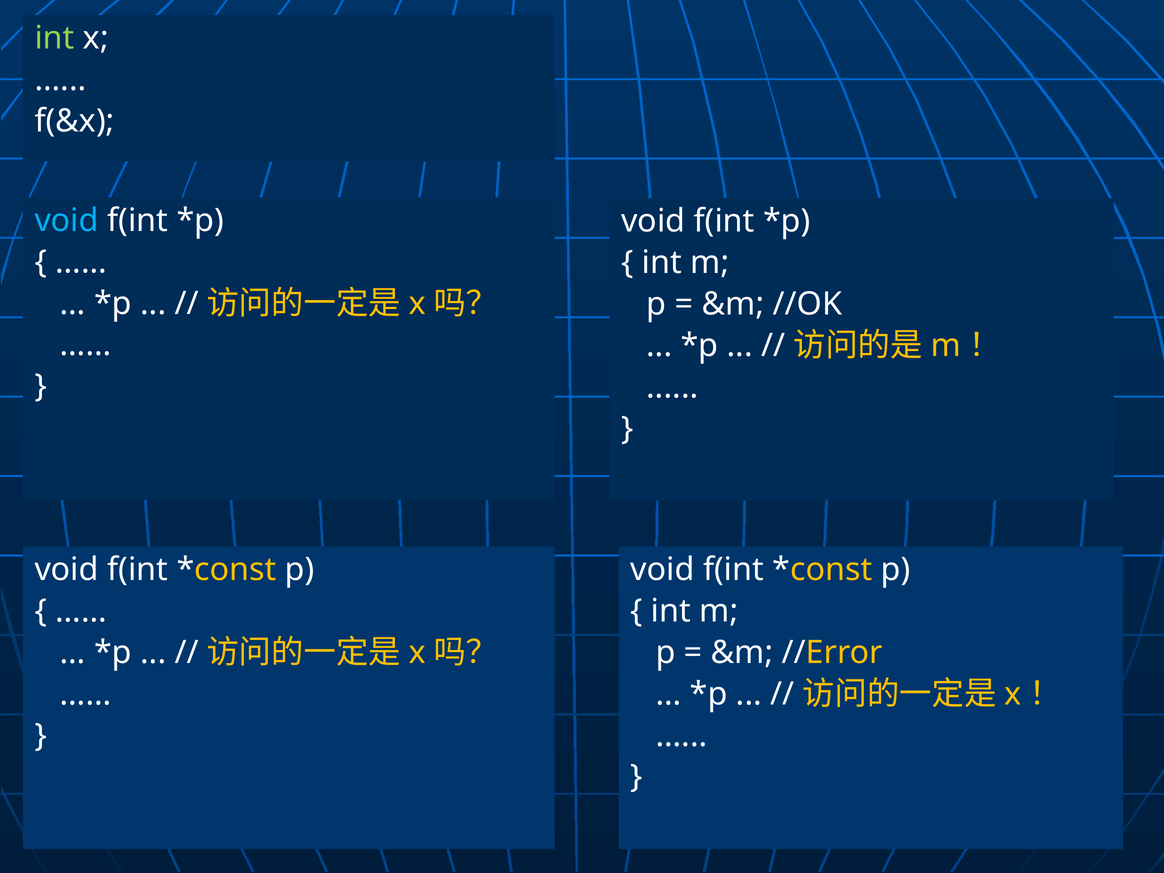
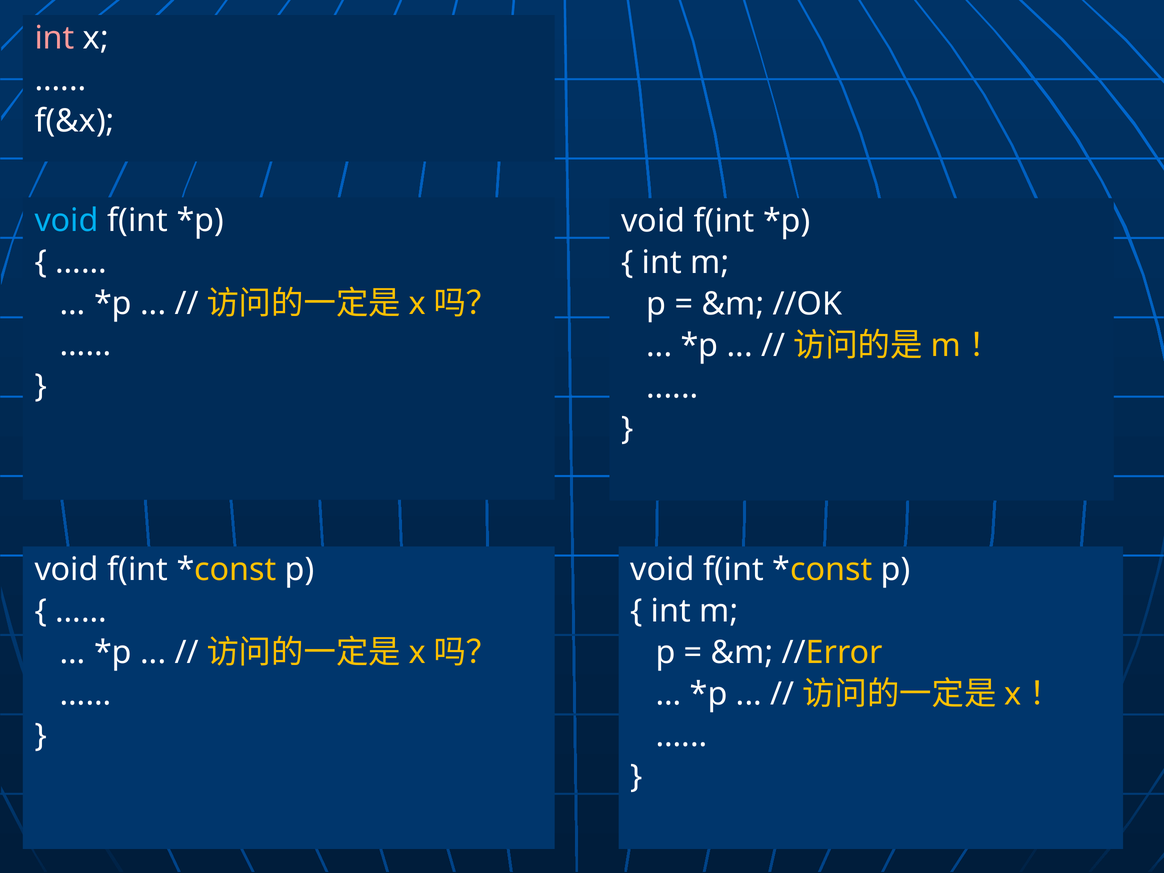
int at (55, 38) colour: light green -> pink
